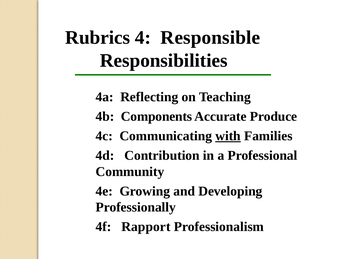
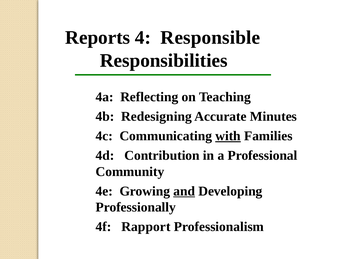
Rubrics: Rubrics -> Reports
Components: Components -> Redesigning
Produce: Produce -> Minutes
and underline: none -> present
